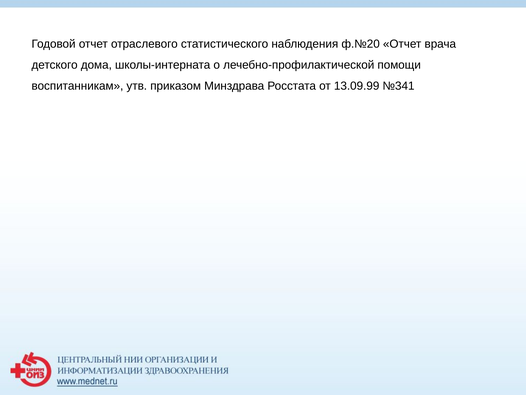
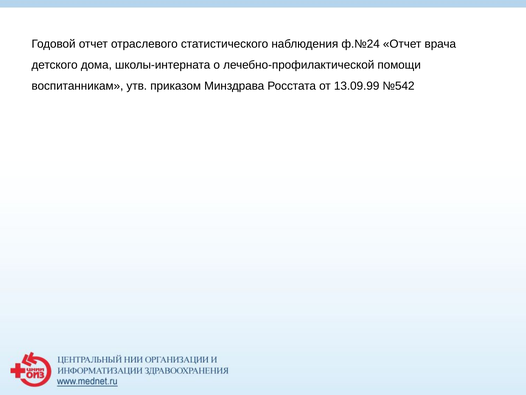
ф.№20: ф.№20 -> ф.№24
№341: №341 -> №542
